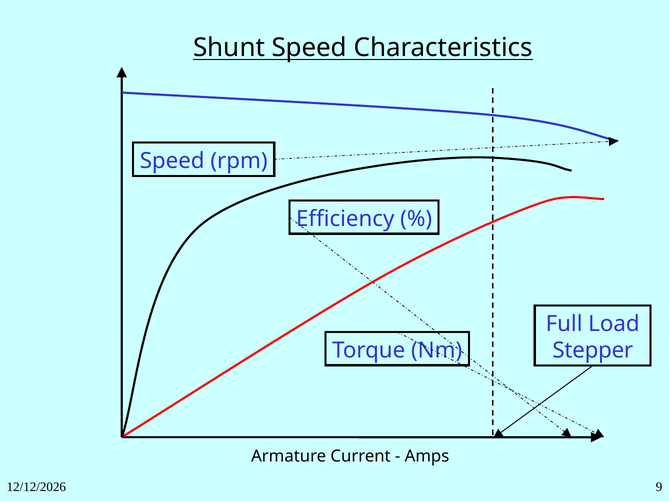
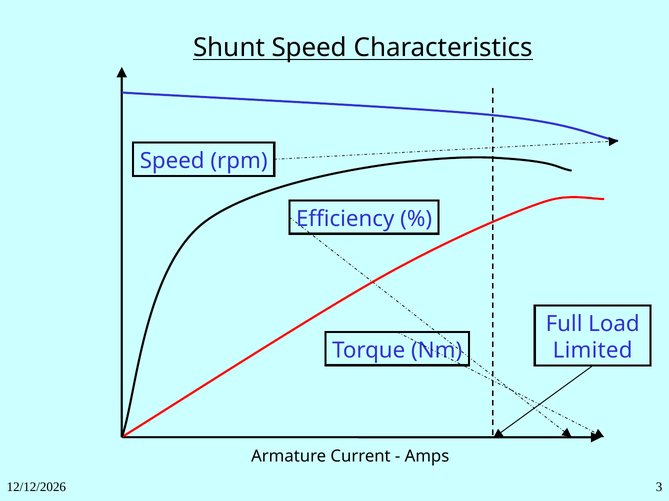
Stepper: Stepper -> Limited
9: 9 -> 3
